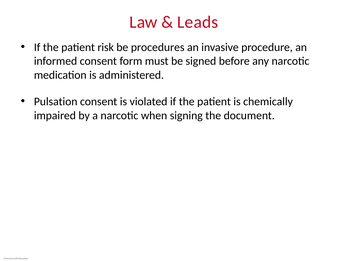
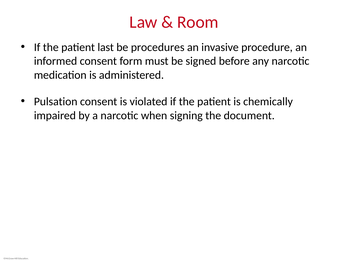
Leads: Leads -> Room
risk: risk -> last
